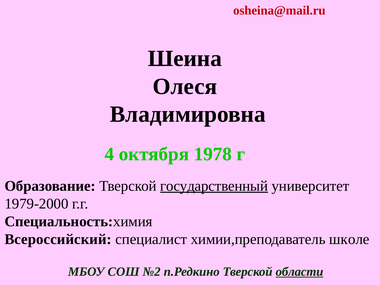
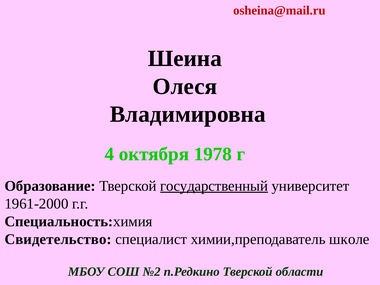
1979-2000: 1979-2000 -> 1961-2000
Всероссийский: Всероссийский -> Свидетельство
области underline: present -> none
